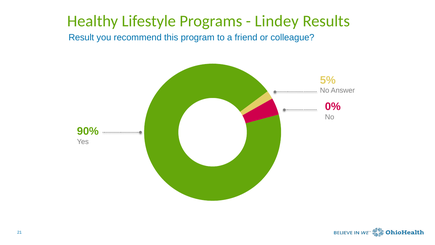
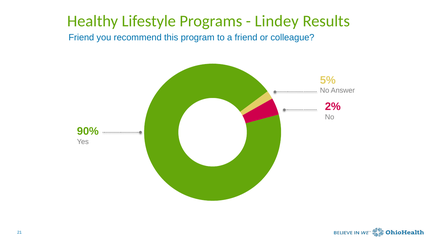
Result at (81, 37): Result -> Friend
0%: 0% -> 2%
